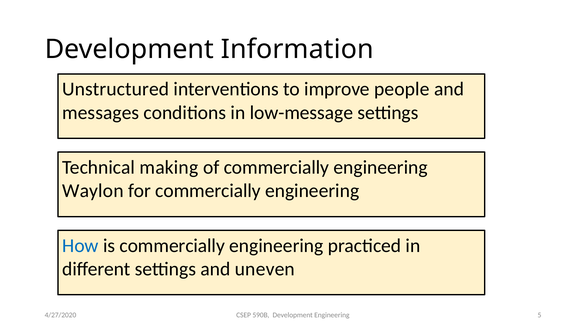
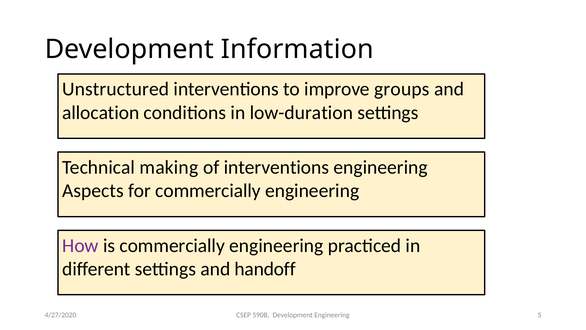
people: people -> groups
messages: messages -> allocation
low-message: low-message -> low-duration
of commercially: commercially -> interventions
Waylon: Waylon -> Aspects
How colour: blue -> purple
uneven: uneven -> handoff
